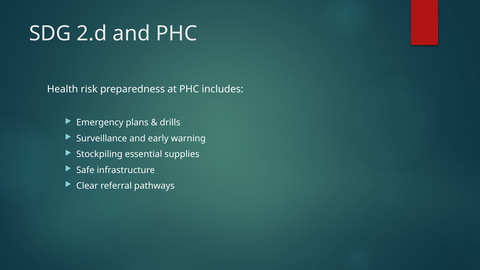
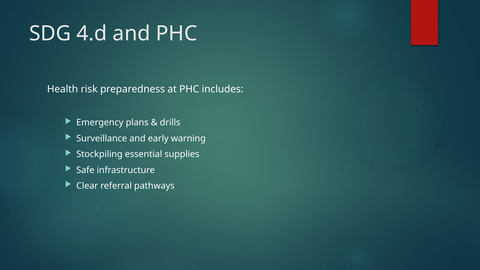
2.d: 2.d -> 4.d
